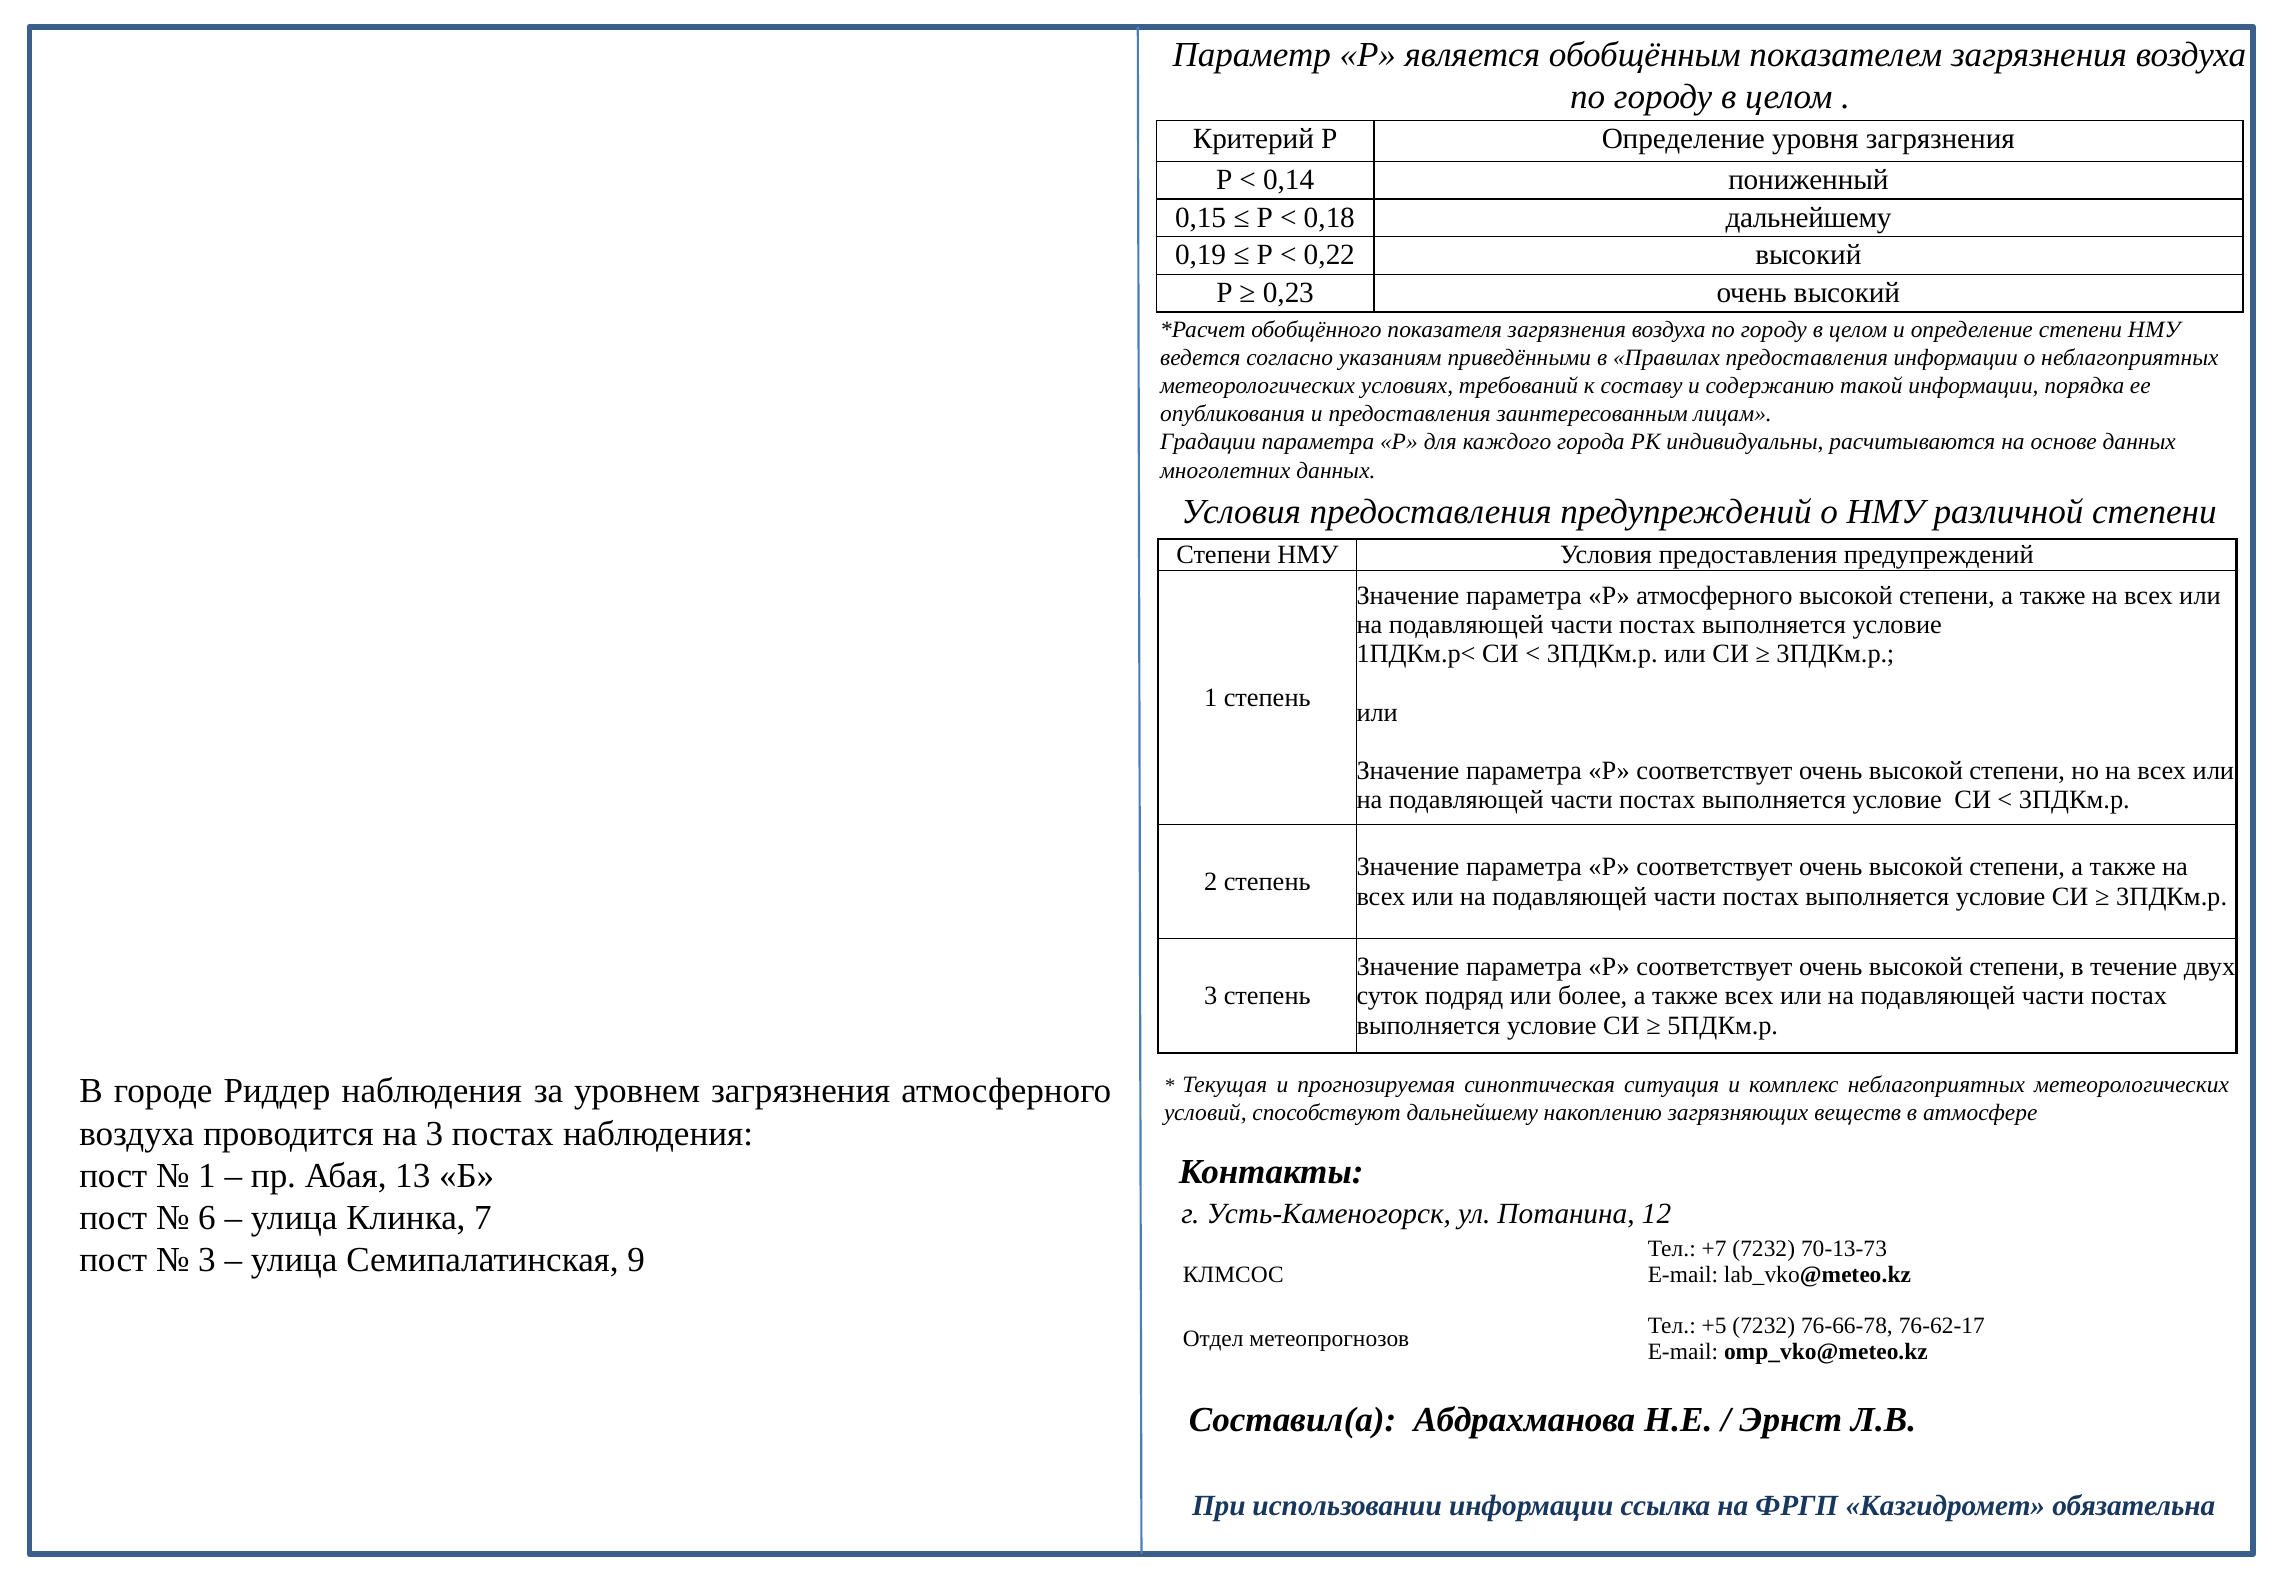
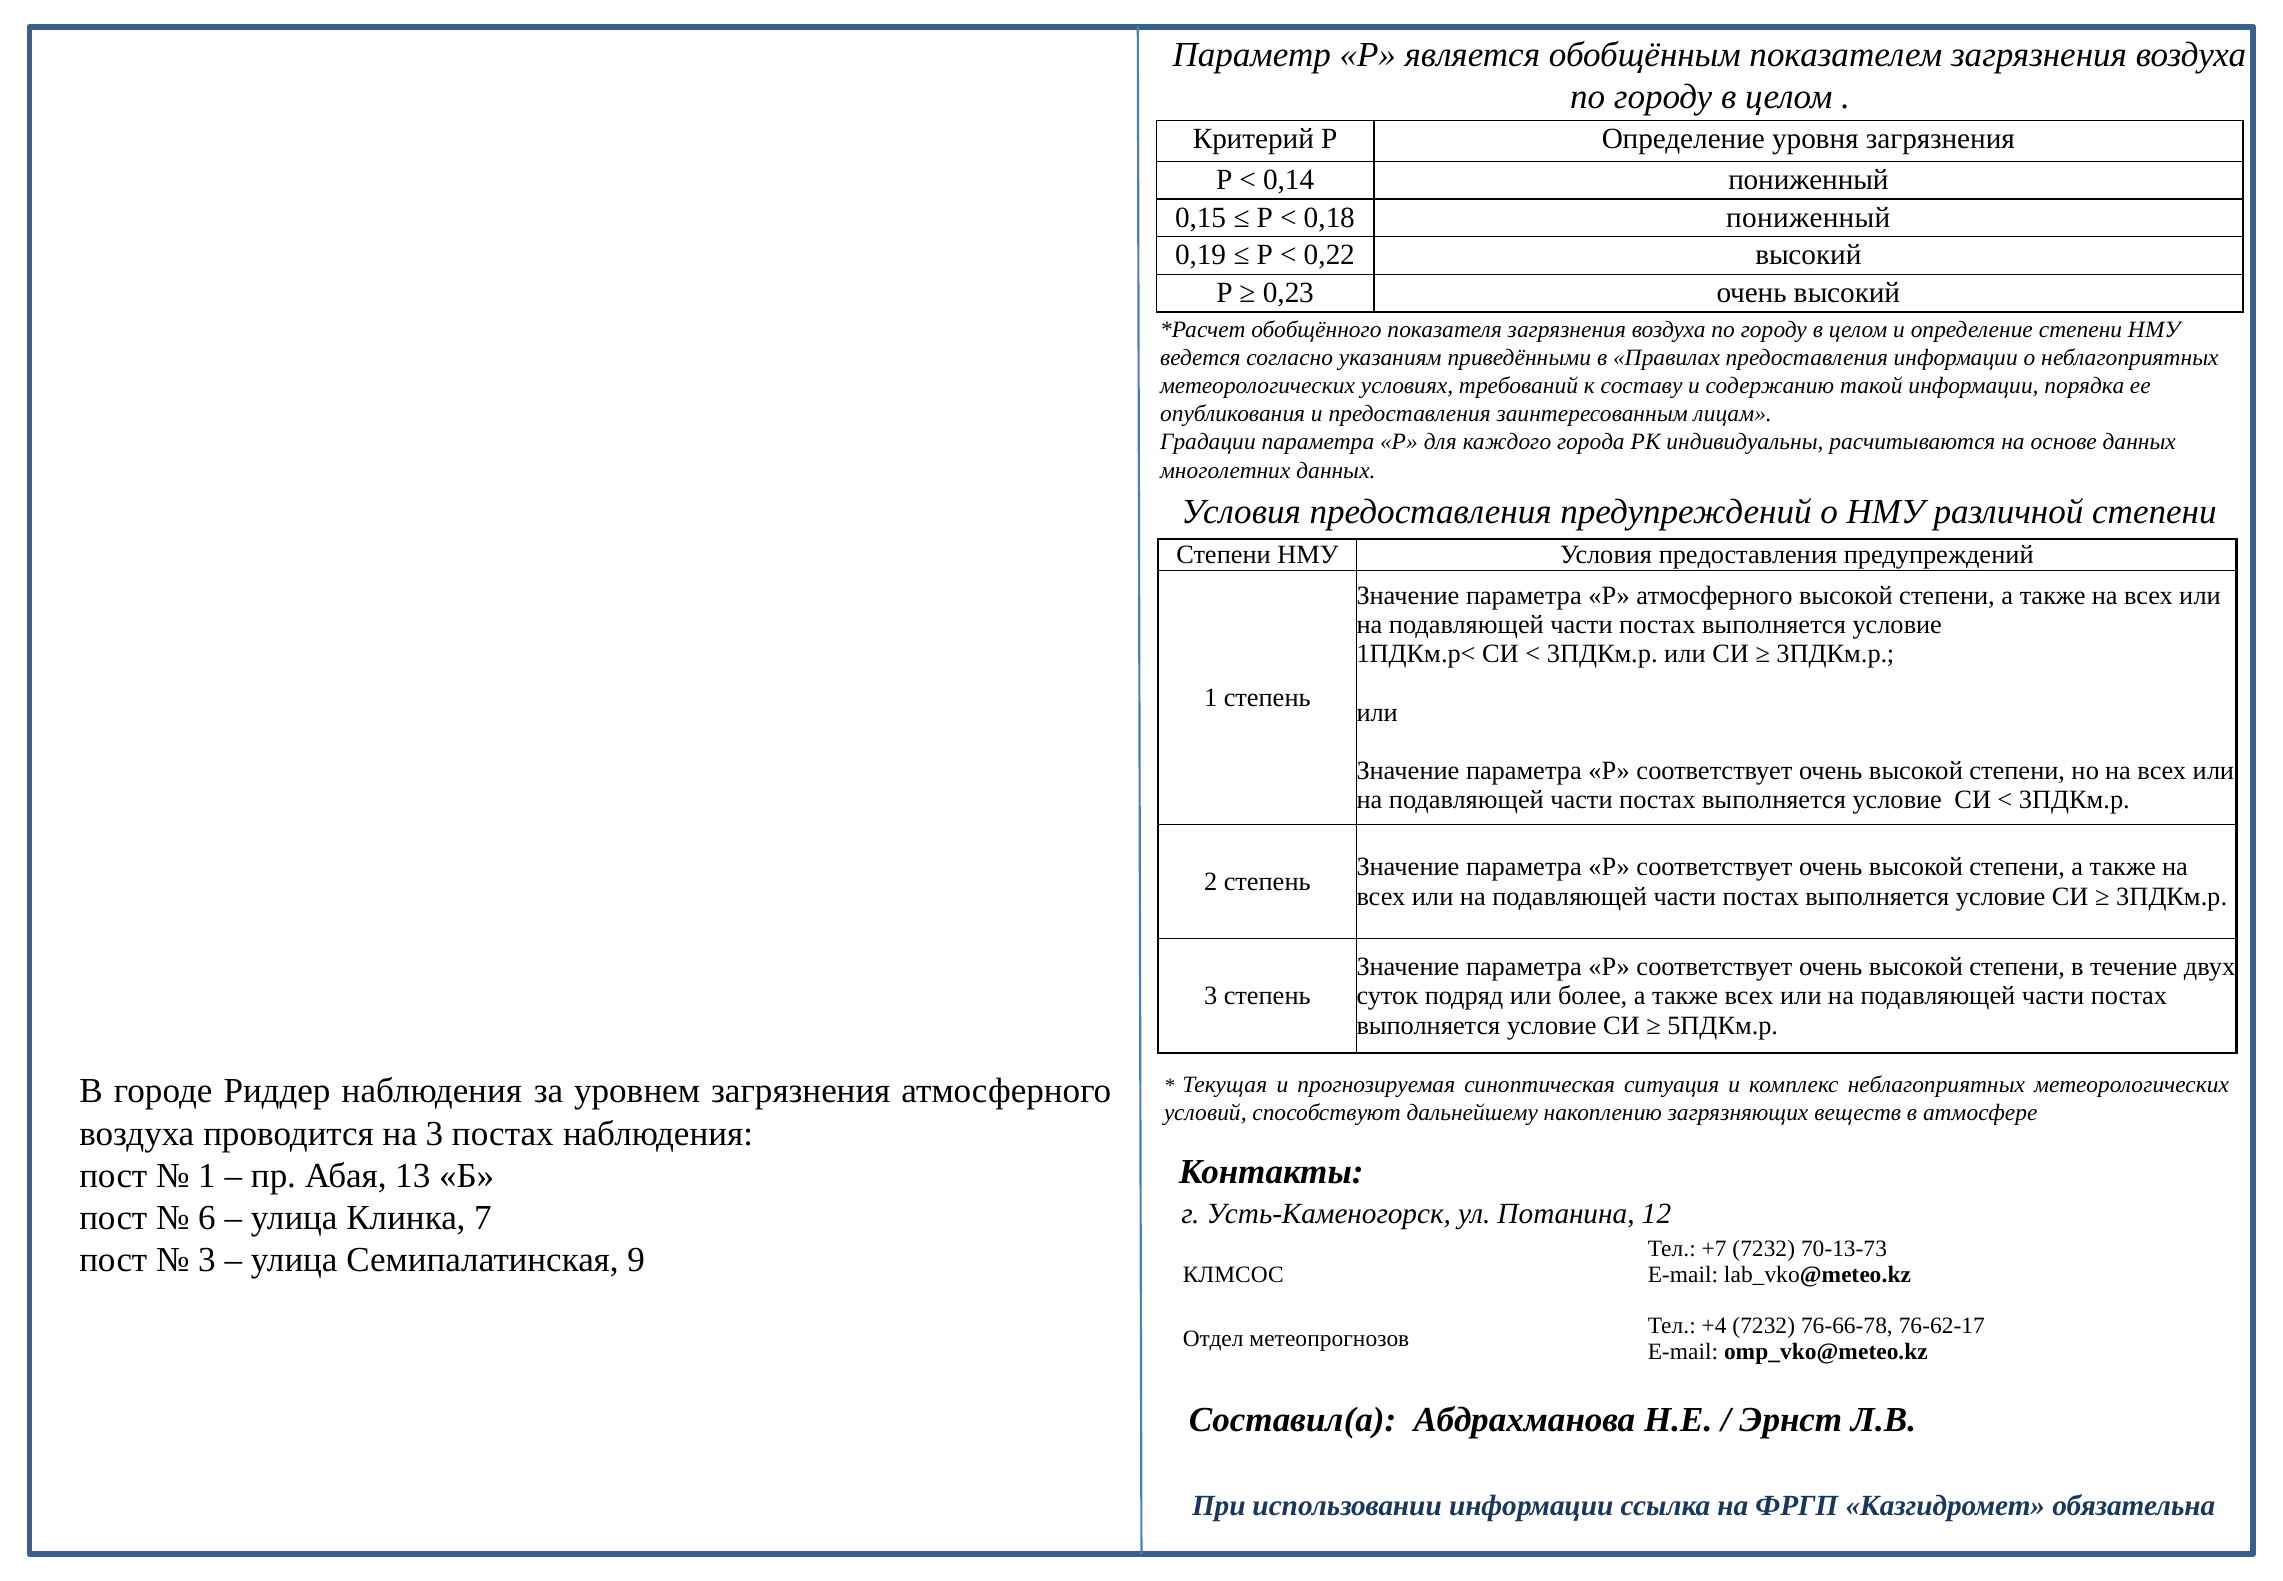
0,18 дальнейшему: дальнейшему -> пониженный
+5: +5 -> +4
